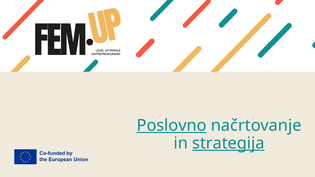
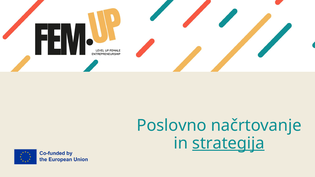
Poslovno underline: present -> none
